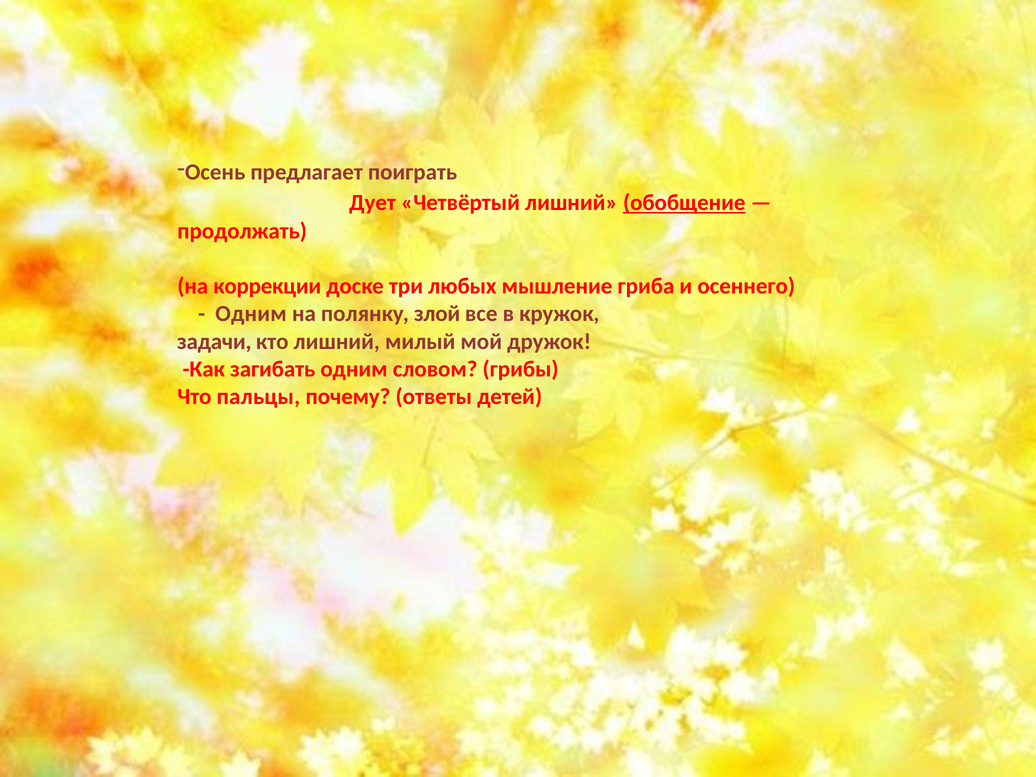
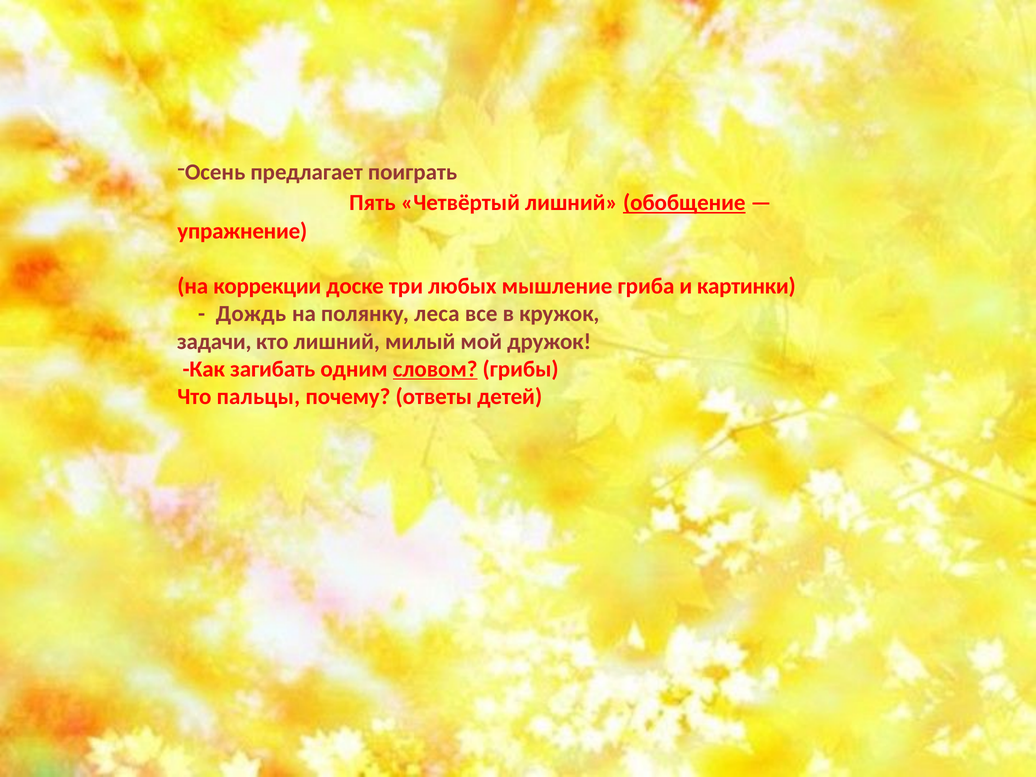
Дует: Дует -> Пять
продолжать: продолжать -> упражнение
осеннего: осеннего -> картинки
Одним at (251, 314): Одним -> Дождь
злой: злой -> леса
словом underline: none -> present
